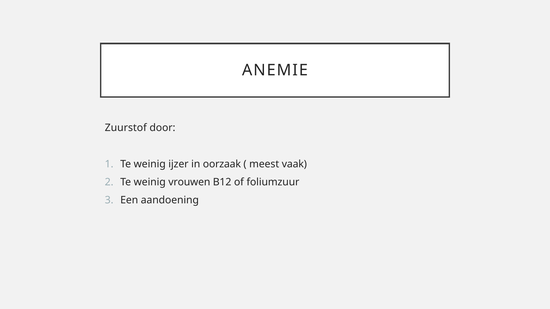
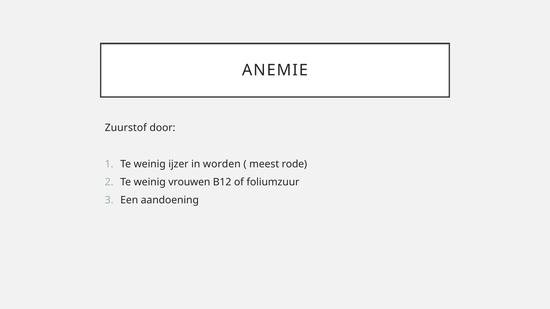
oorzaak: oorzaak -> worden
vaak: vaak -> rode
